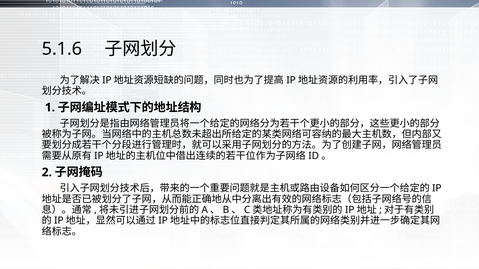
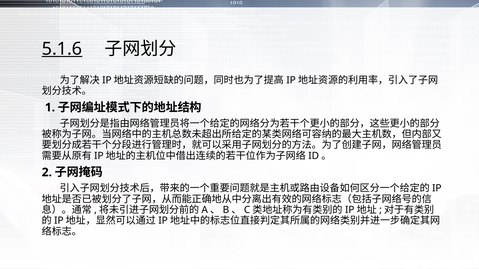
5.1.6 underline: none -> present
